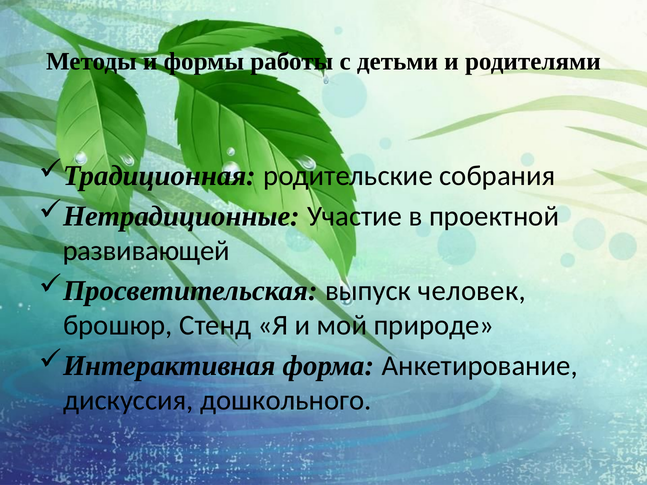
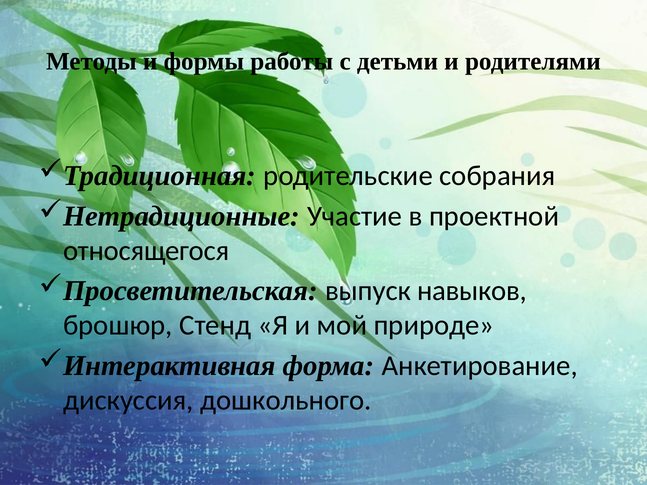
развивающей: развивающей -> относящегося
человек: человек -> навыков
